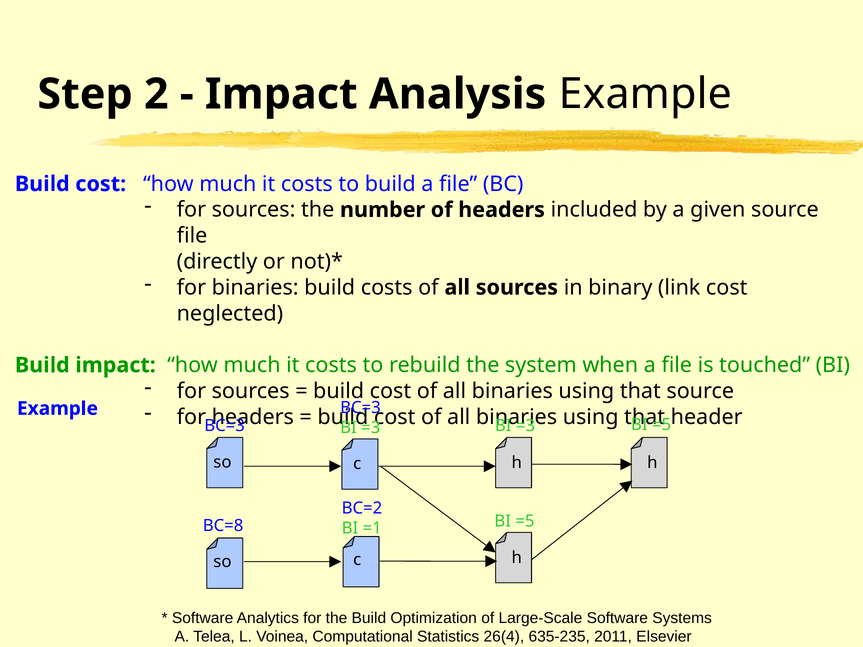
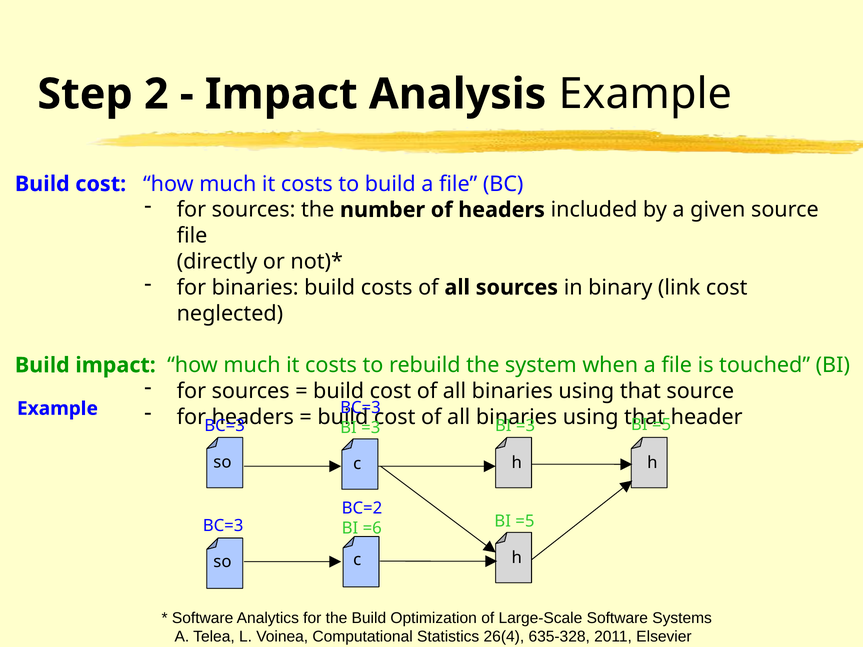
BC=8 at (223, 526): BC=8 -> BC=3
=1: =1 -> =6
635-235: 635-235 -> 635-328
